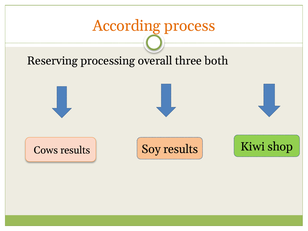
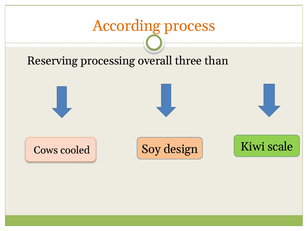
both: both -> than
Cows results: results -> cooled
Soy results: results -> design
shop: shop -> scale
